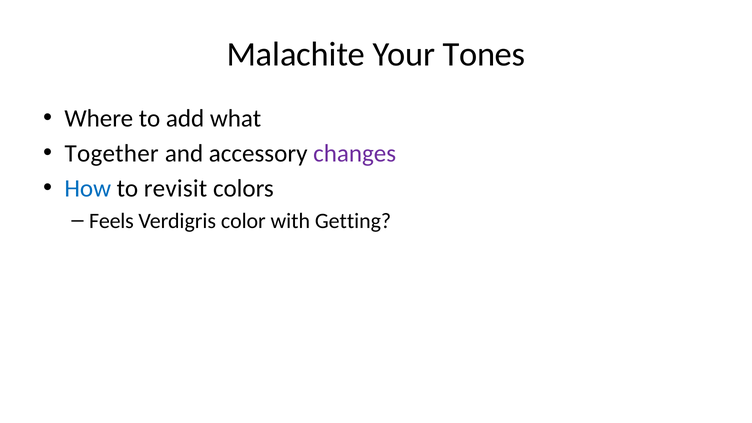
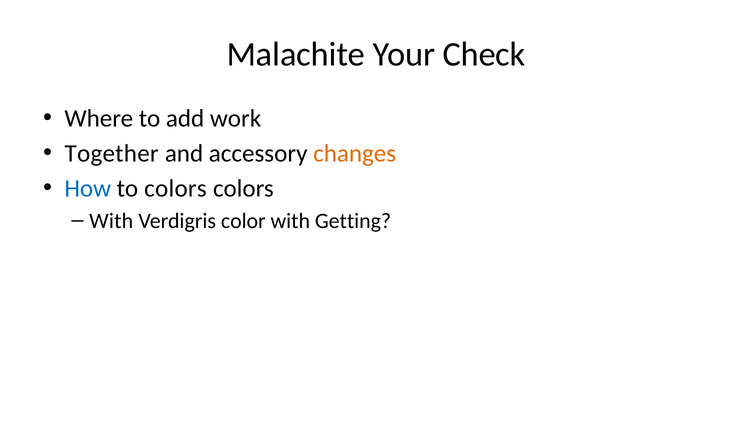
Tones: Tones -> Check
what: what -> work
changes colour: purple -> orange
to revisit: revisit -> colors
Feels at (111, 221): Feels -> With
